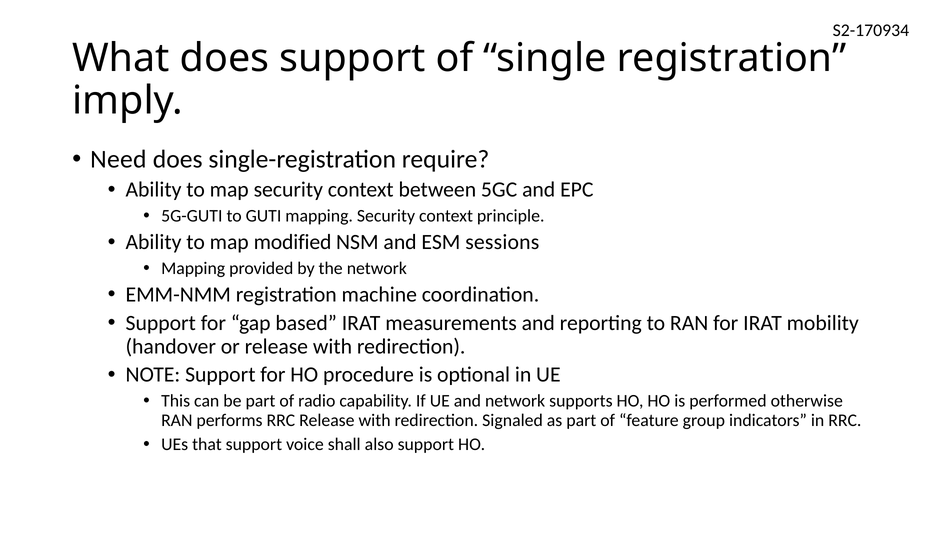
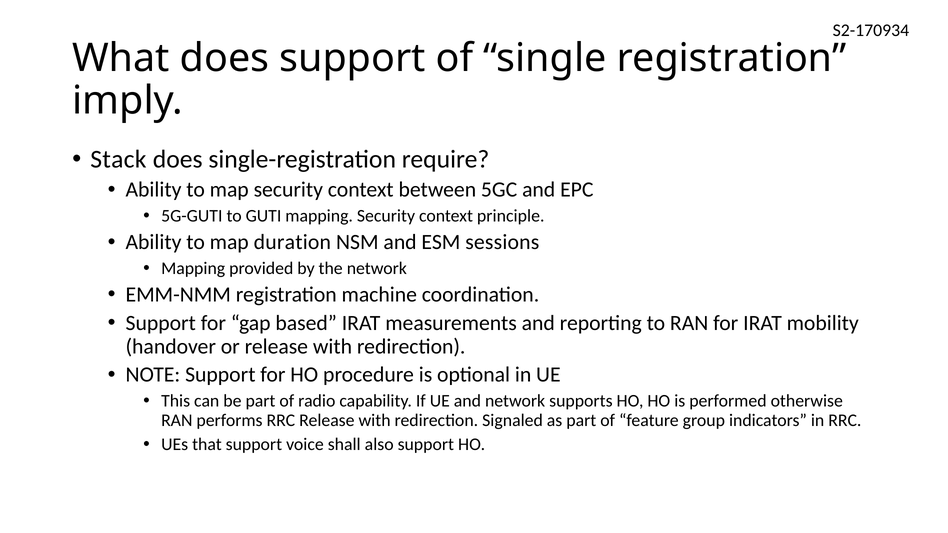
Need: Need -> Stack
modified: modified -> duration
